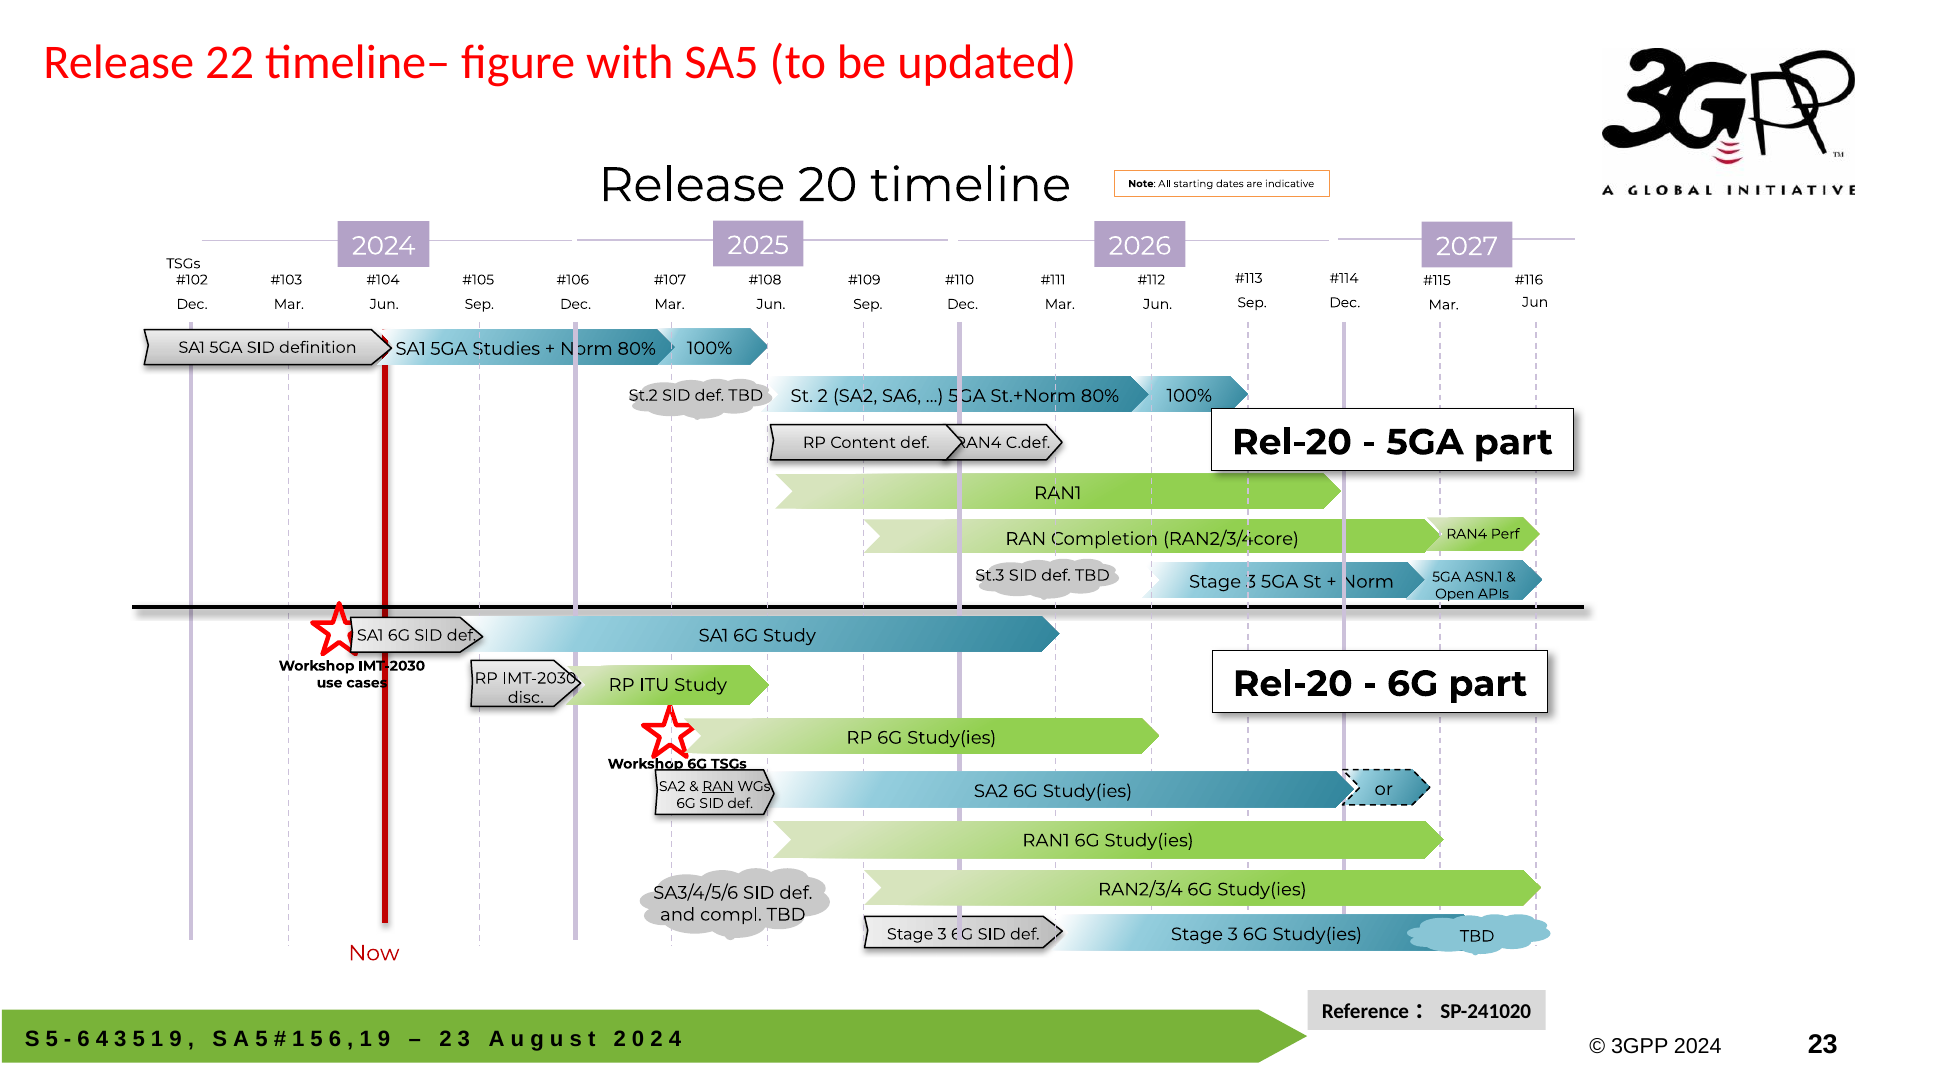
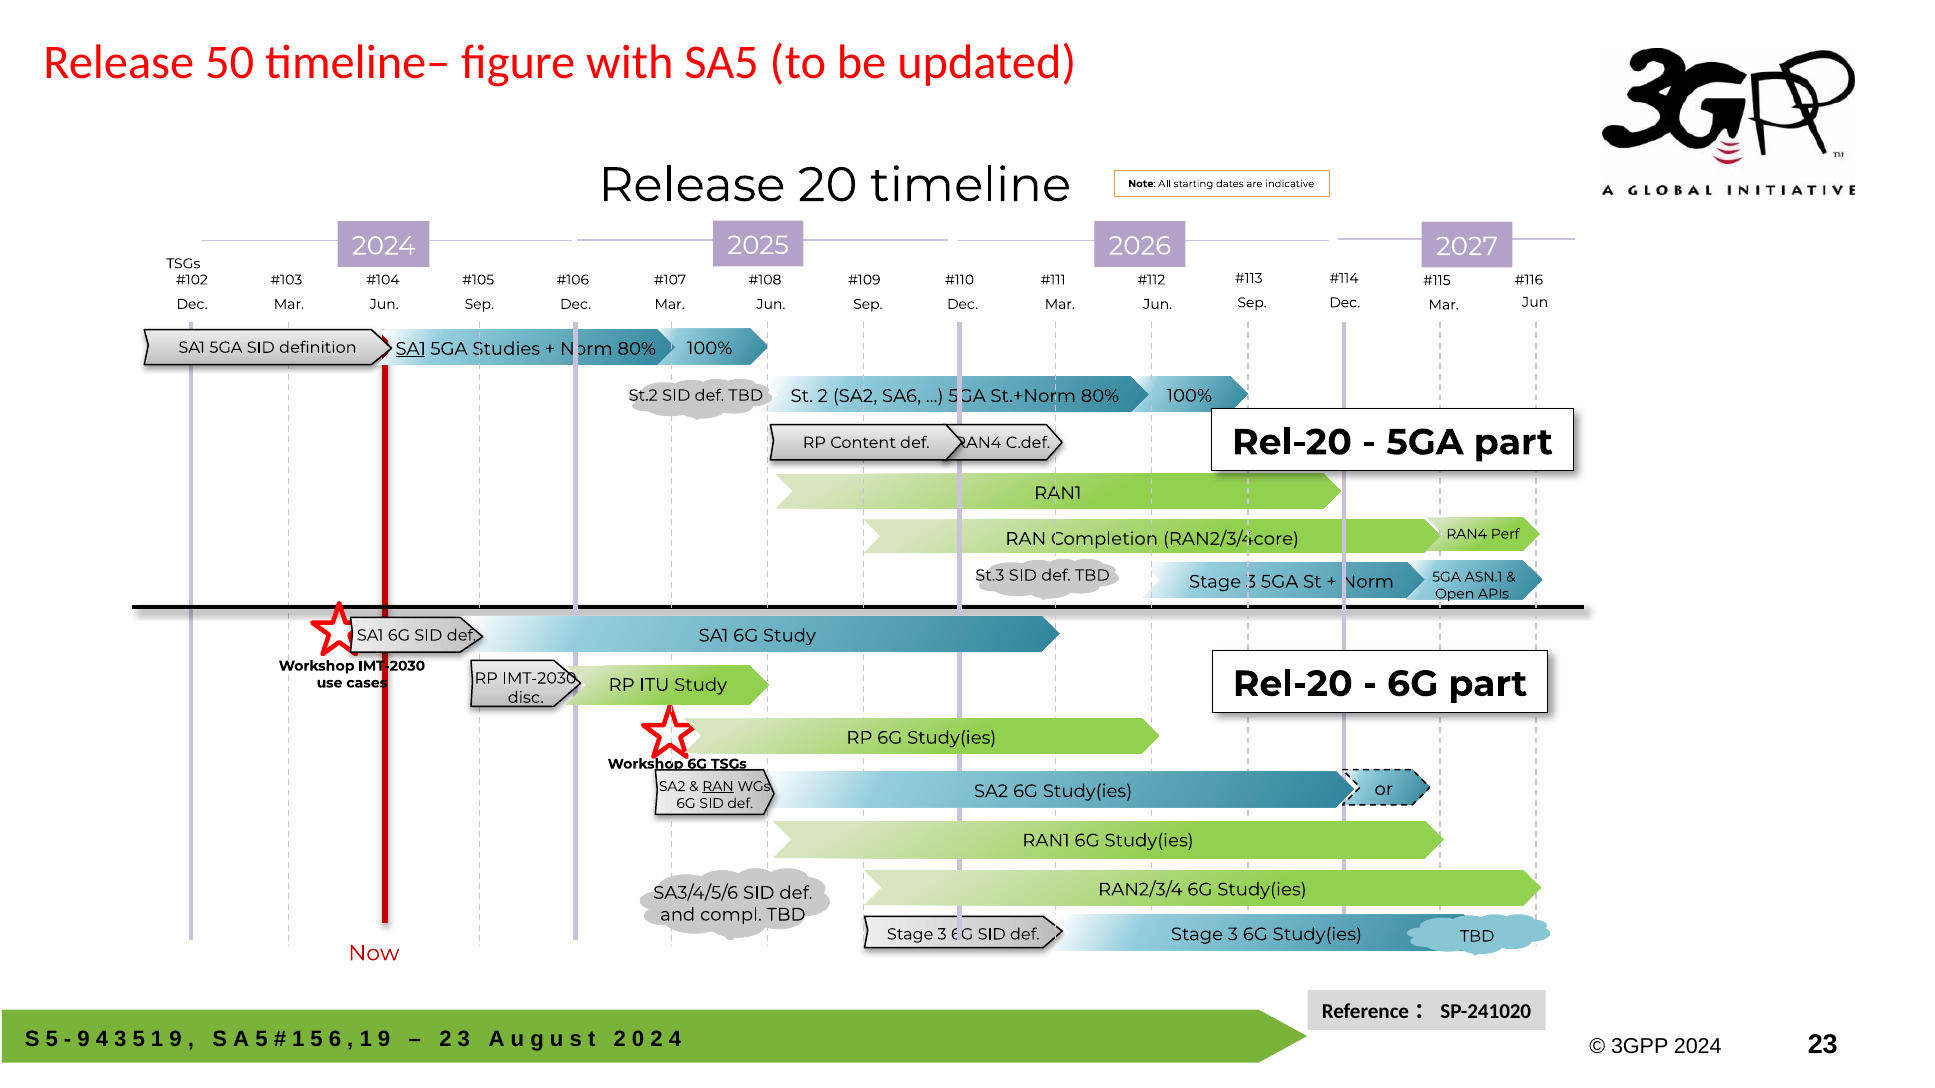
22: 22 -> 50
SA1 at (411, 349) underline: none -> present
6 at (84, 1039): 6 -> 9
